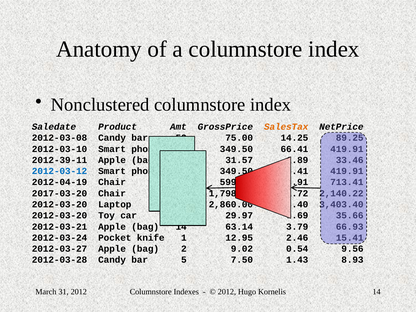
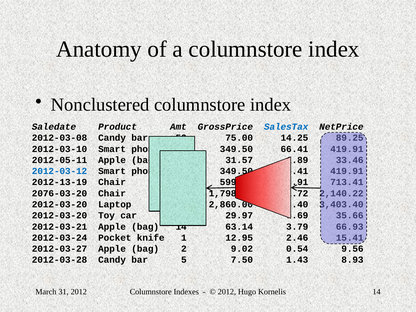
SalesTax colour: orange -> blue
2012-39-11: 2012-39-11 -> 2012-05-11
2012-04-19: 2012-04-19 -> 2012-13-19
2017-03-20: 2017-03-20 -> 2076-03-20
